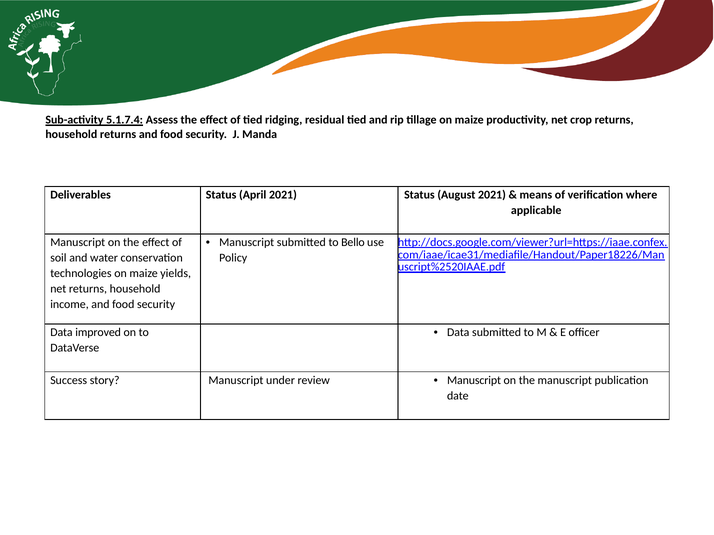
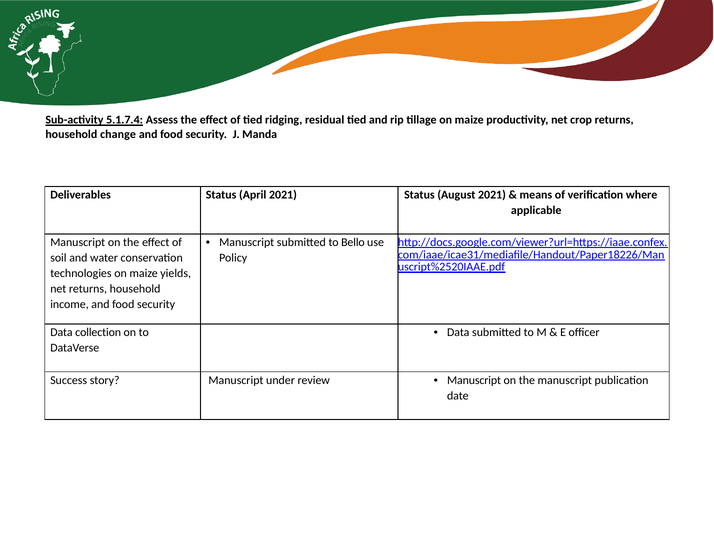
household returns: returns -> change
improved: improved -> collection
